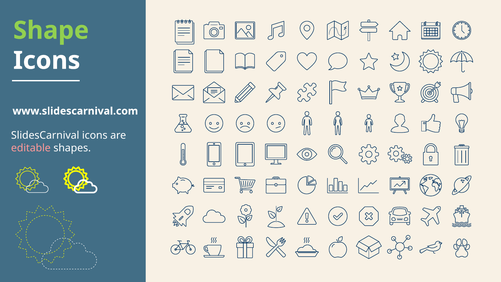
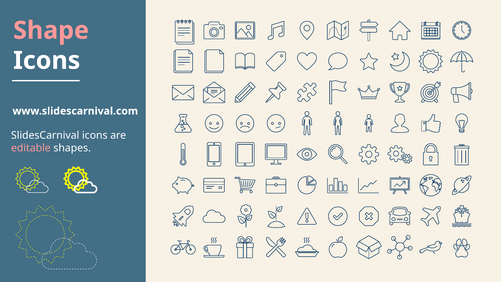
Shape colour: light green -> pink
